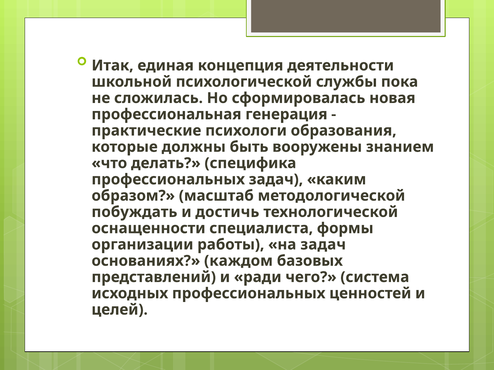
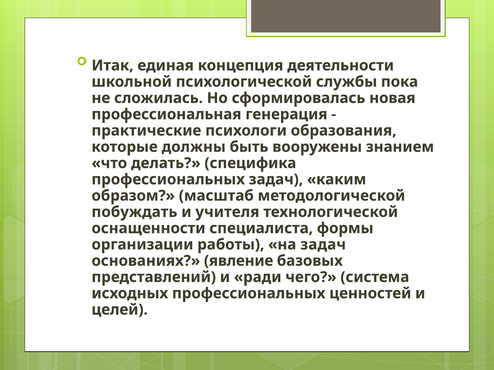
достичь: достичь -> учителя
каждом: каждом -> явление
